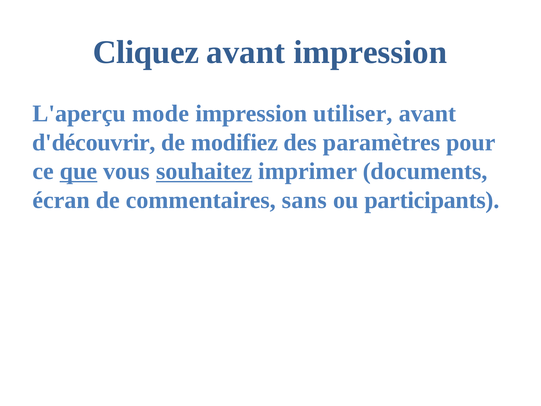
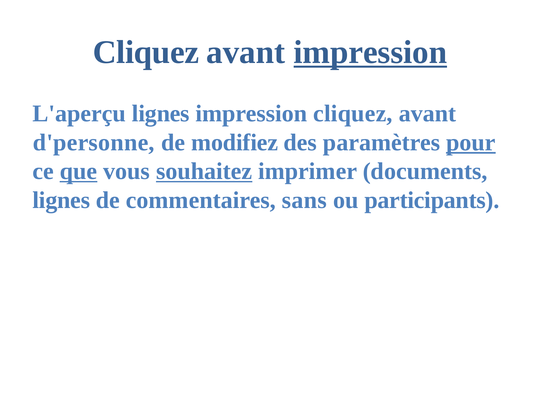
impression at (370, 52) underline: none -> present
L'aperçu mode: mode -> lignes
impression utiliser: utiliser -> cliquez
d'découvrir: d'découvrir -> d'personne
pour underline: none -> present
écran at (61, 200): écran -> lignes
